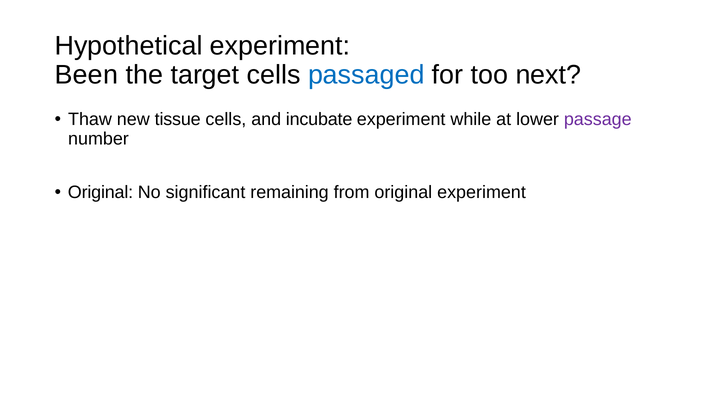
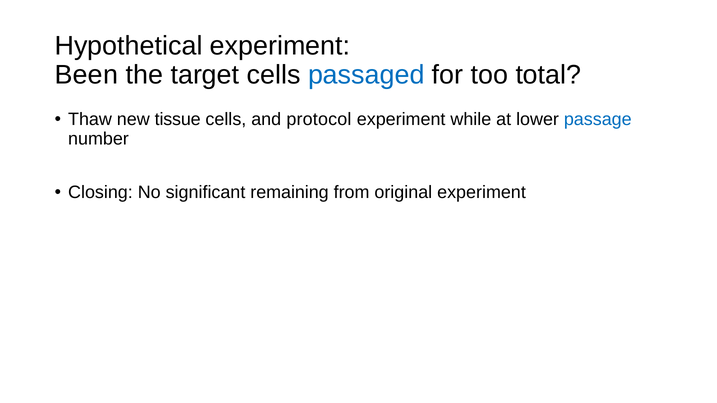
next: next -> total
incubate: incubate -> protocol
passage colour: purple -> blue
Original at (101, 193): Original -> Closing
